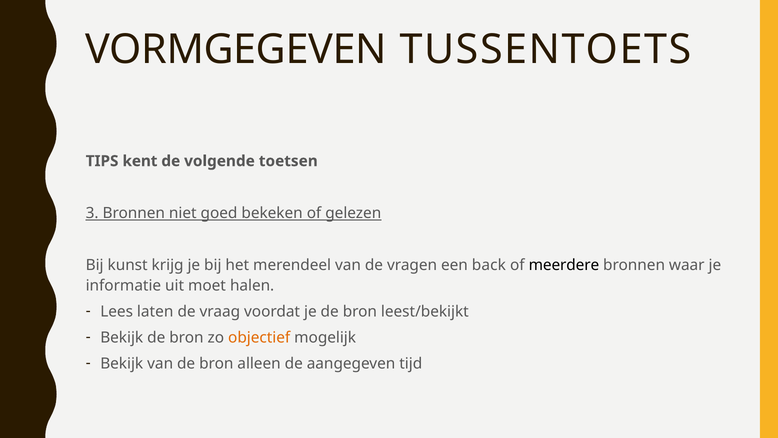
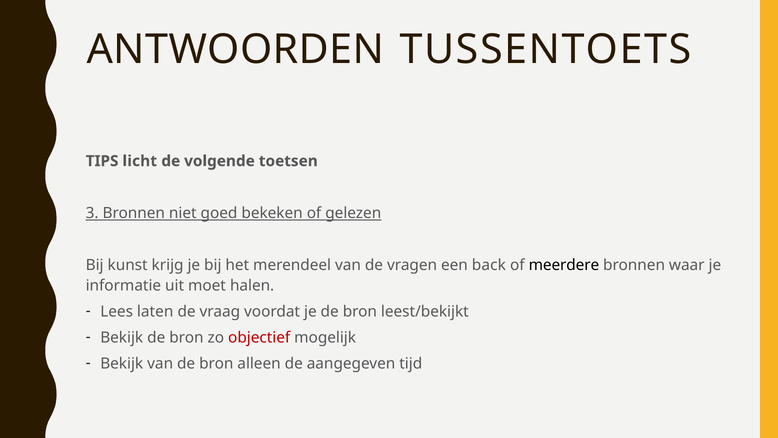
VORMGEGEVEN: VORMGEGEVEN -> ANTWOORDEN
kent: kent -> licht
objectief colour: orange -> red
